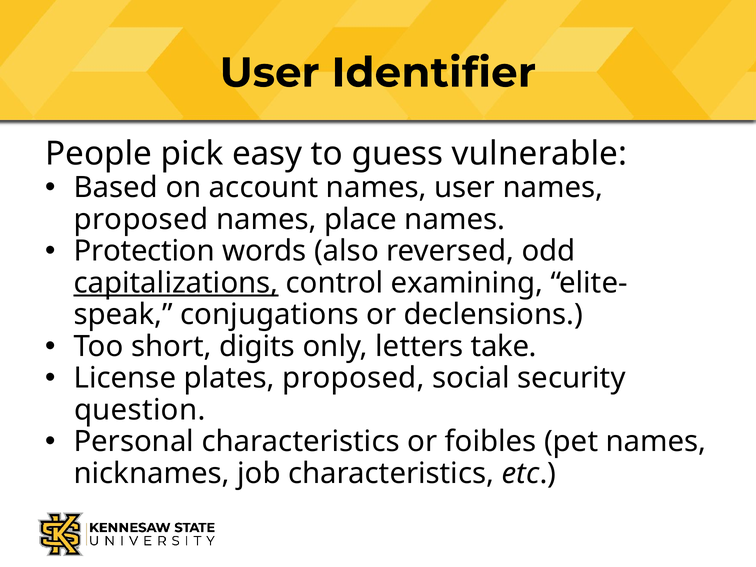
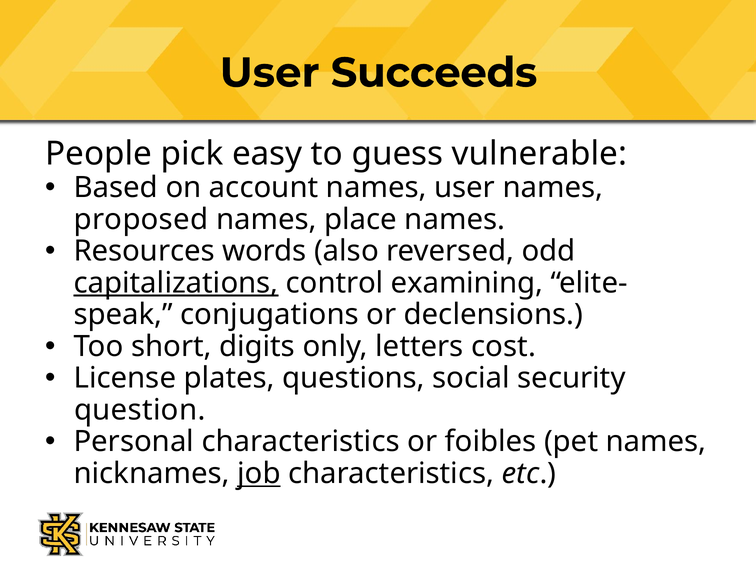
Identifier: Identifier -> Succeeds
Protection: Protection -> Resources
take: take -> cost
plates proposed: proposed -> questions
job underline: none -> present
